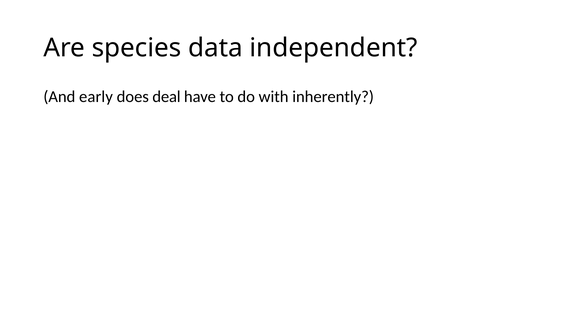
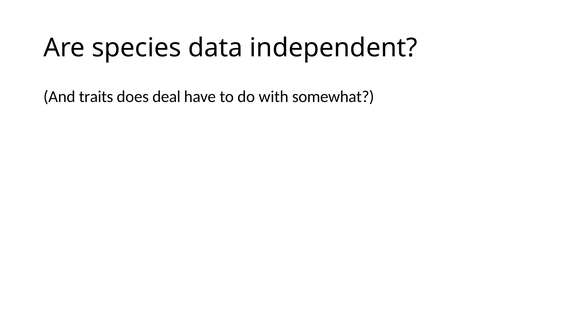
early: early -> traits
inherently: inherently -> somewhat
